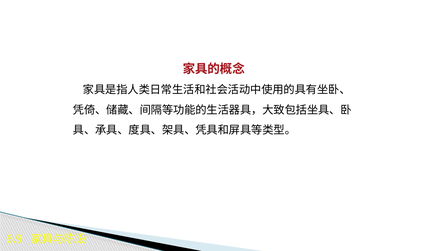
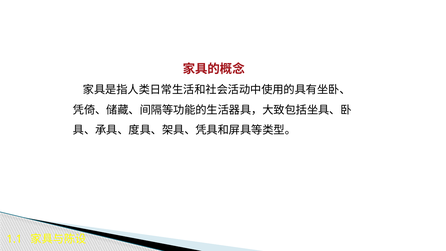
6.9: 6.9 -> 1.1
